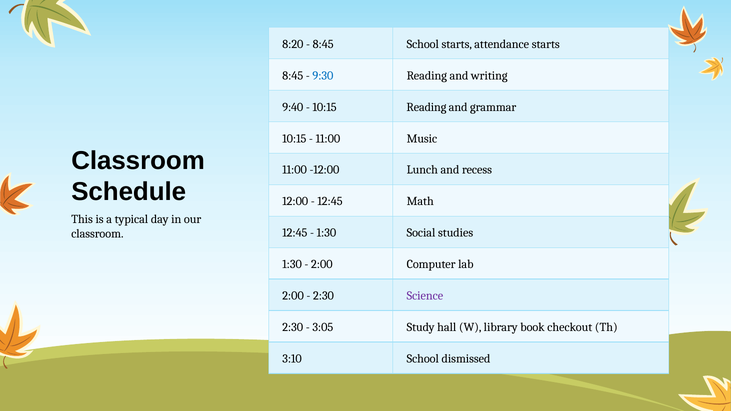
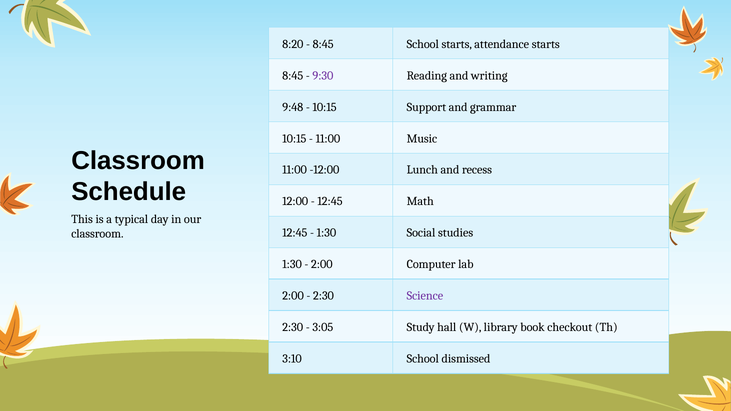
9:30 colour: blue -> purple
9:40: 9:40 -> 9:48
10:15 Reading: Reading -> Support
